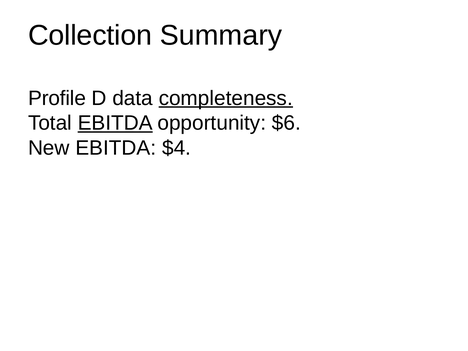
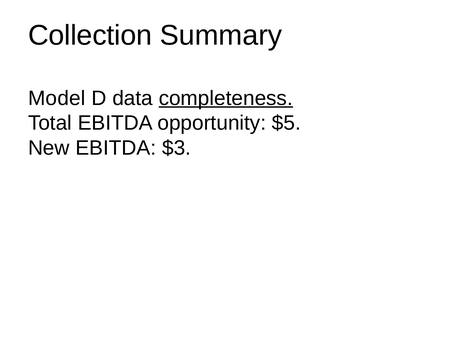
Profile: Profile -> Model
EBITDA at (115, 123) underline: present -> none
$6: $6 -> $5
$4: $4 -> $3
